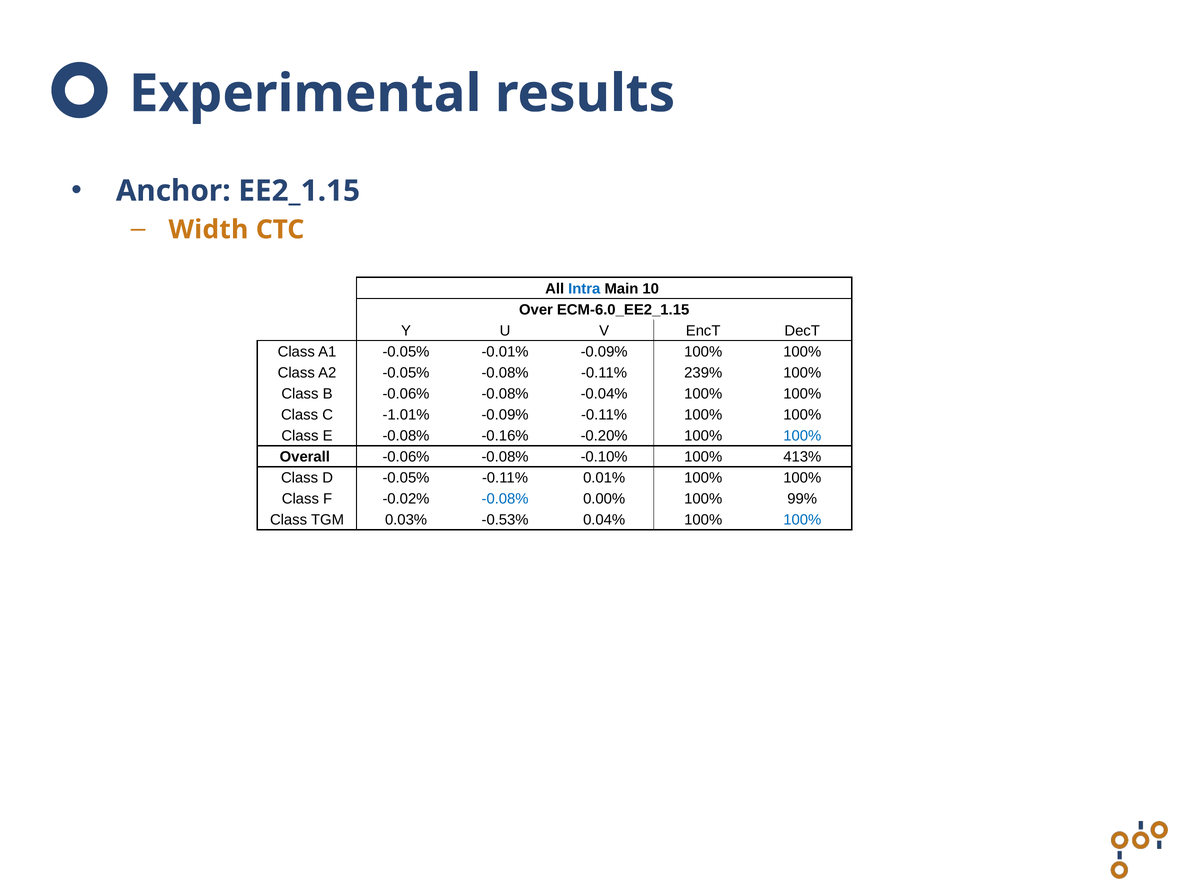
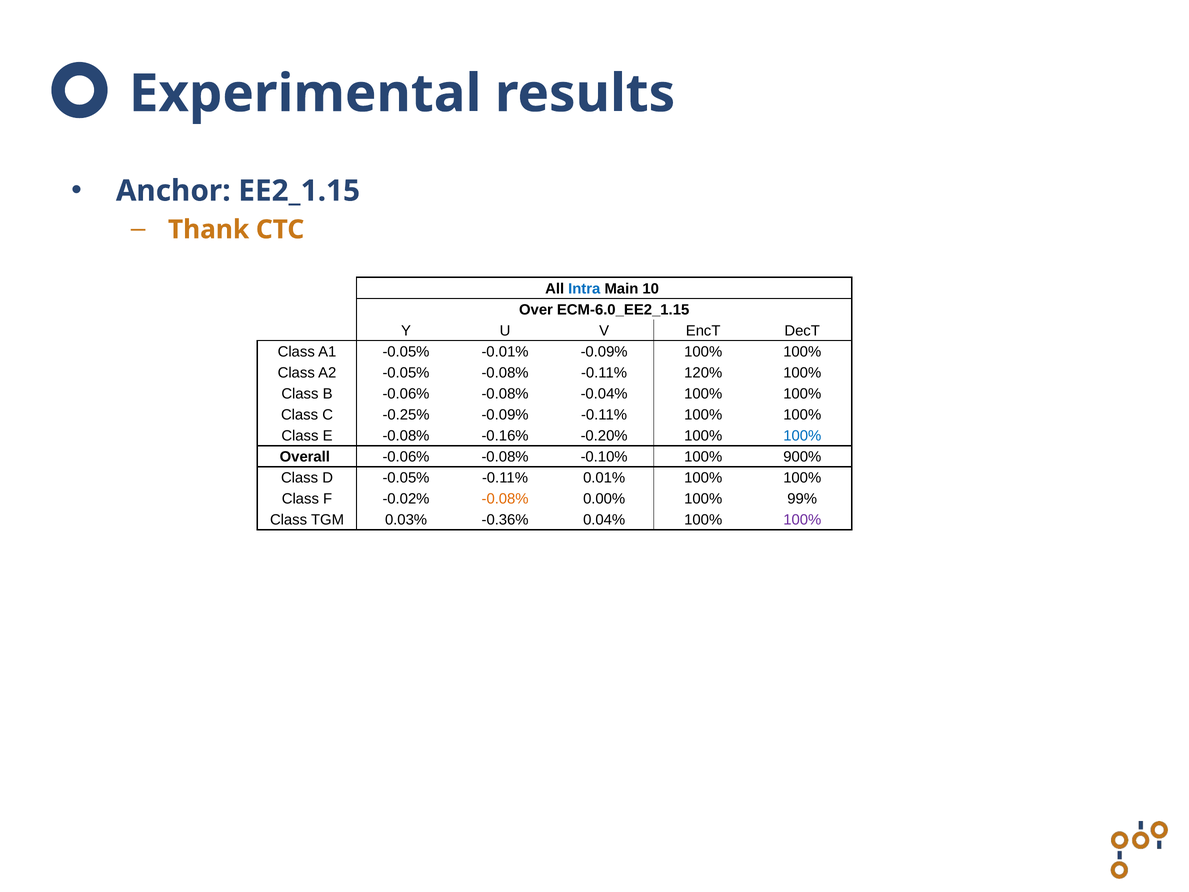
Width: Width -> Thank
239%: 239% -> 120%
-1.01%: -1.01% -> -0.25%
413%: 413% -> 900%
-0.08% at (505, 499) colour: blue -> orange
-0.53%: -0.53% -> -0.36%
100% at (802, 520) colour: blue -> purple
